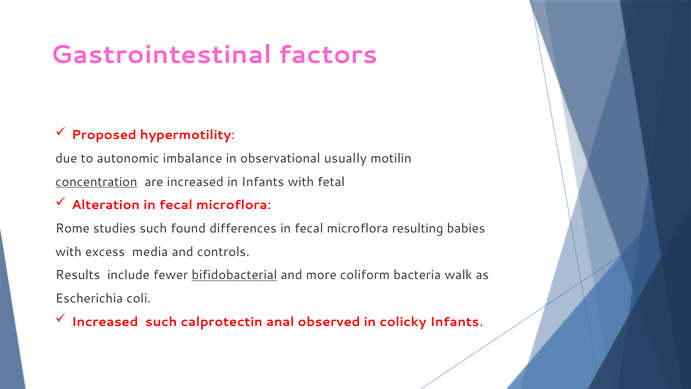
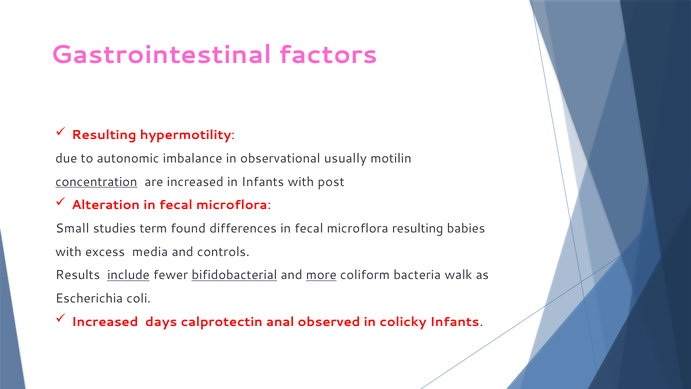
Proposed at (104, 135): Proposed -> Resulting
fetal: fetal -> post
Rome: Rome -> Small
studies such: such -> term
include underline: none -> present
more underline: none -> present
Increased such: such -> days
